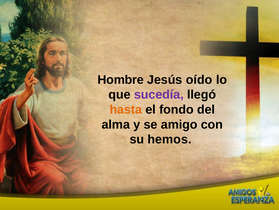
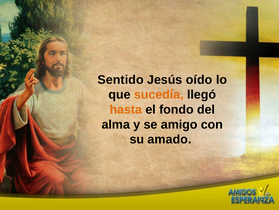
Hombre: Hombre -> Sentido
sucedía colour: purple -> orange
hemos: hemos -> amado
